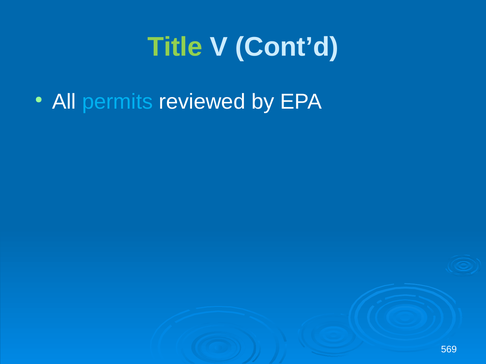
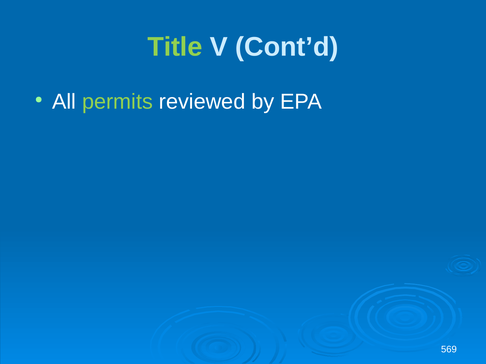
permits colour: light blue -> light green
